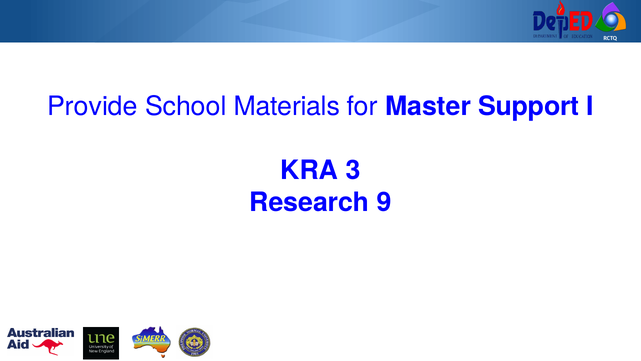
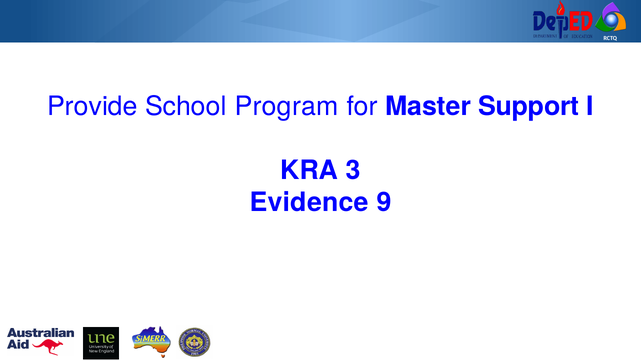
Materials: Materials -> Program
Research: Research -> Evidence
